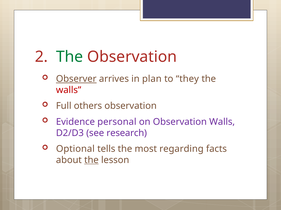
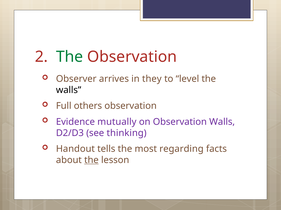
Observer underline: present -> none
plan: plan -> they
they: they -> level
walls at (69, 90) colour: red -> black
personal: personal -> mutually
research: research -> thinking
Optional: Optional -> Handout
